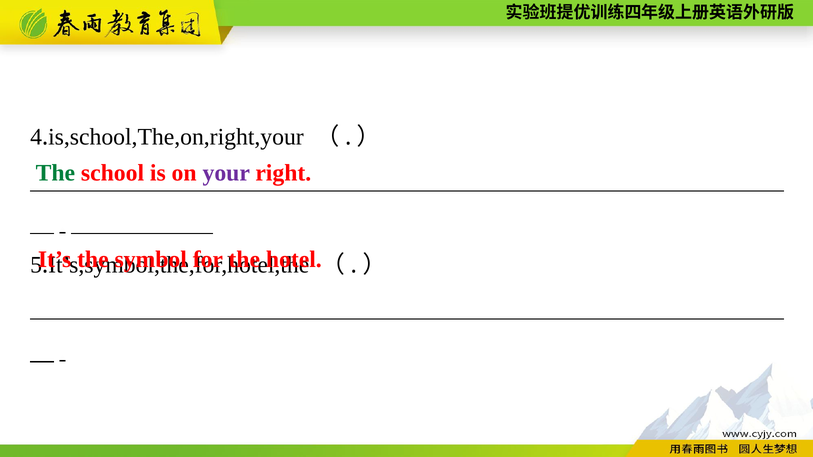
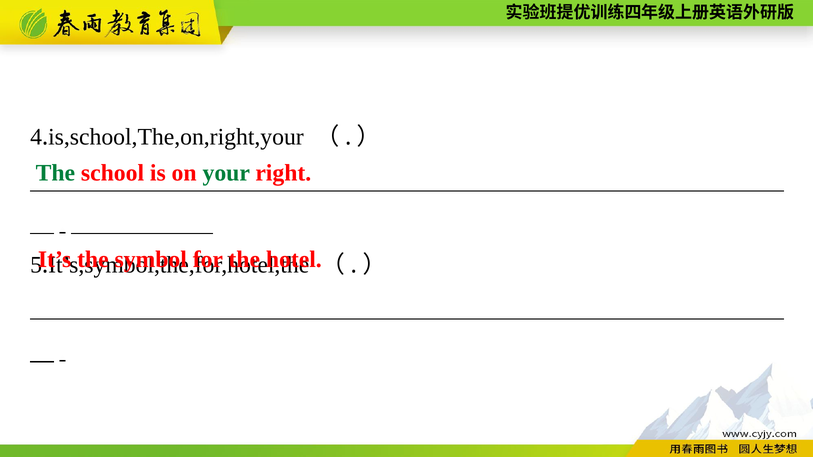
your colour: purple -> green
